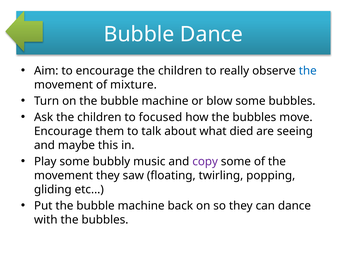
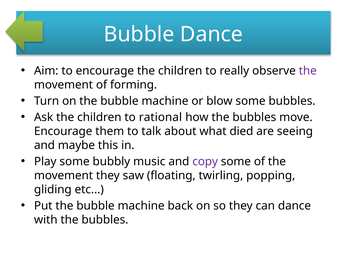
the at (308, 71) colour: blue -> purple
mixture: mixture -> forming
focused: focused -> rational
